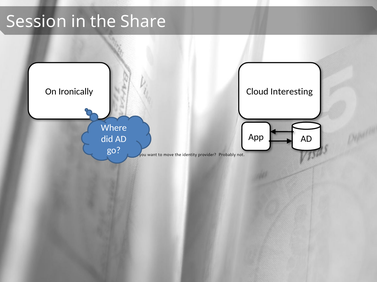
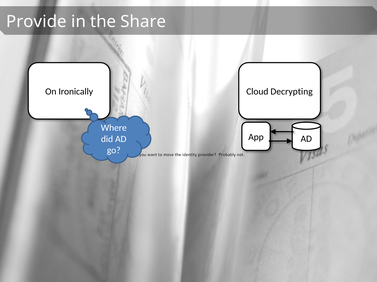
Session: Session -> Provide
Interesting: Interesting -> Decrypting
